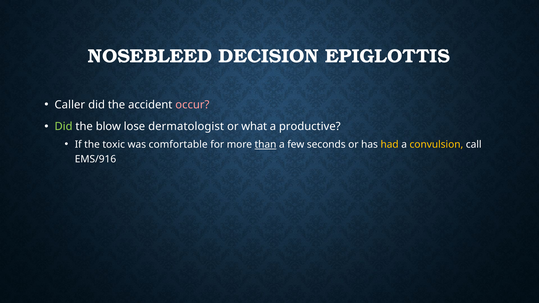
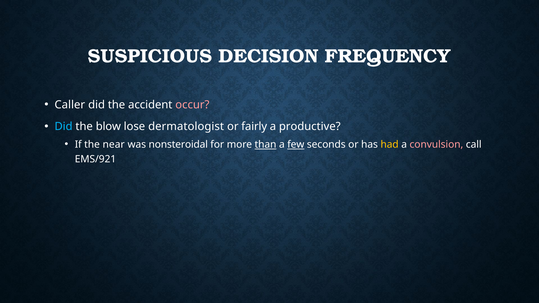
NOSEBLEED: NOSEBLEED -> SUSPICIOUS
EPIGLOTTIS: EPIGLOTTIS -> FREQUENCY
Did at (64, 127) colour: light green -> light blue
what: what -> fairly
toxic: toxic -> near
comfortable: comfortable -> nonsteroidal
few underline: none -> present
convulsion colour: yellow -> pink
EMS/916: EMS/916 -> EMS/921
